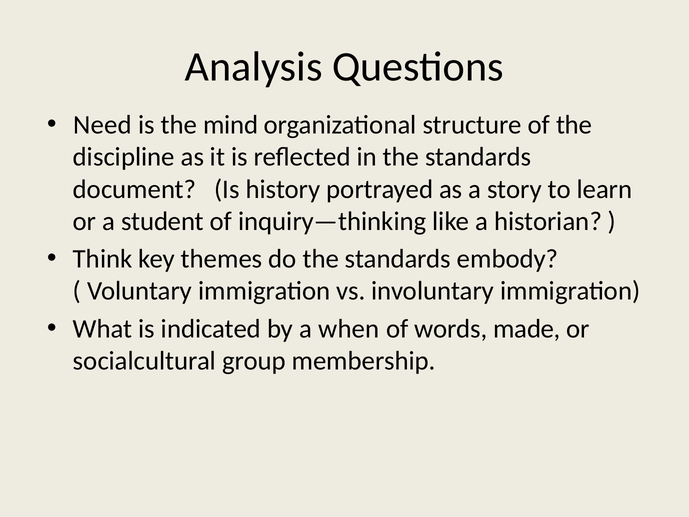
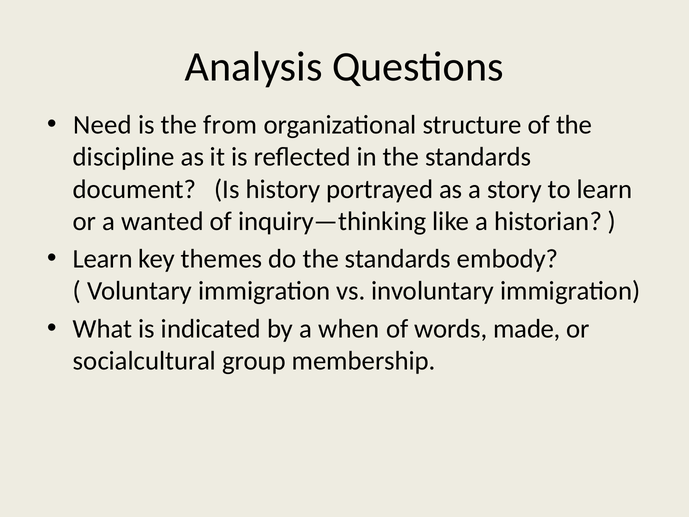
mind: mind -> from
student: student -> wanted
Think at (103, 259): Think -> Learn
